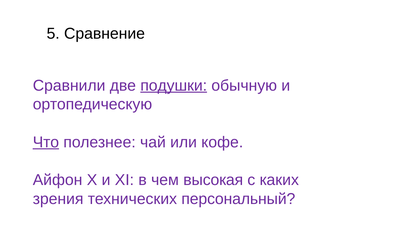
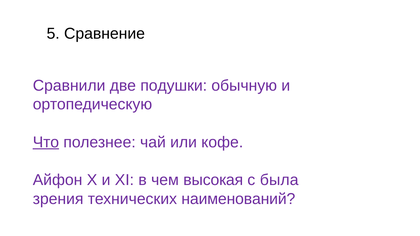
подушки underline: present -> none
каких: каких -> была
персональный: персональный -> наименований
